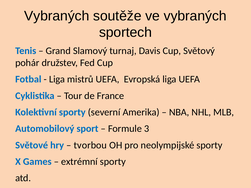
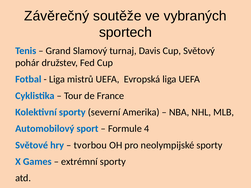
Vybraných at (57, 16): Vybraných -> Závěrečný
3: 3 -> 4
